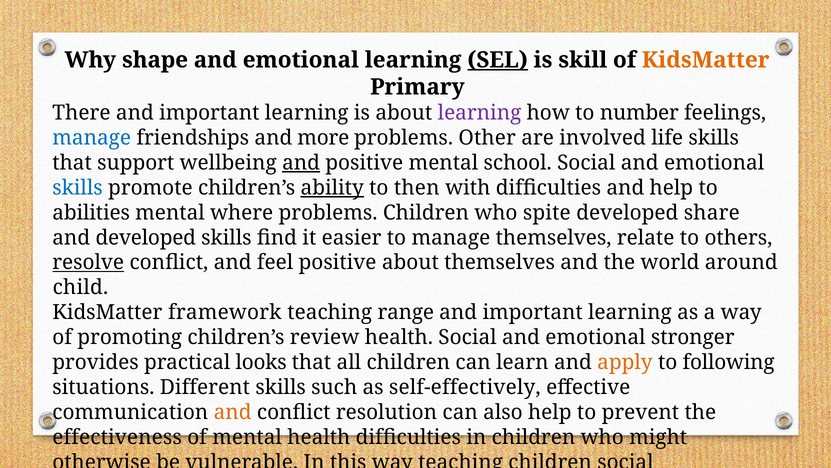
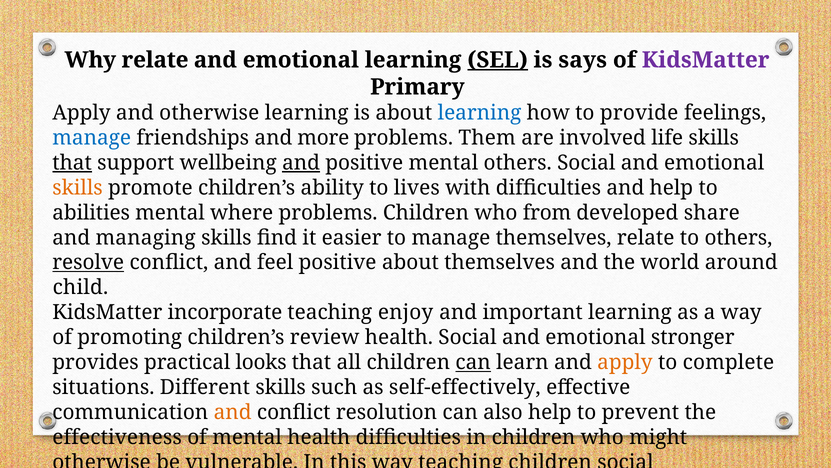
Why shape: shape -> relate
skill: skill -> says
KidsMatter at (706, 60) colour: orange -> purple
There at (81, 113): There -> Apply
important at (209, 113): important -> otherwise
learning at (480, 113) colour: purple -> blue
number: number -> provide
Other: Other -> Them
that at (72, 163) underline: none -> present
mental school: school -> others
skills at (78, 188) colour: blue -> orange
ability underline: present -> none
then: then -> lives
who spite: spite -> from
and developed: developed -> managing
framework: framework -> incorporate
range: range -> enjoy
can at (473, 362) underline: none -> present
following: following -> complete
